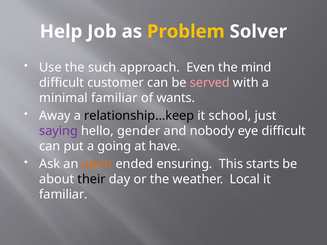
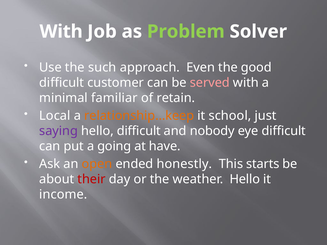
Help at (61, 32): Help -> With
Problem colour: yellow -> light green
mind: mind -> good
wants: wants -> retain
Away: Away -> Local
relationship…keep colour: black -> orange
hello gender: gender -> difficult
ensuring: ensuring -> honestly
their colour: black -> red
weather Local: Local -> Hello
familiar at (63, 195): familiar -> income
